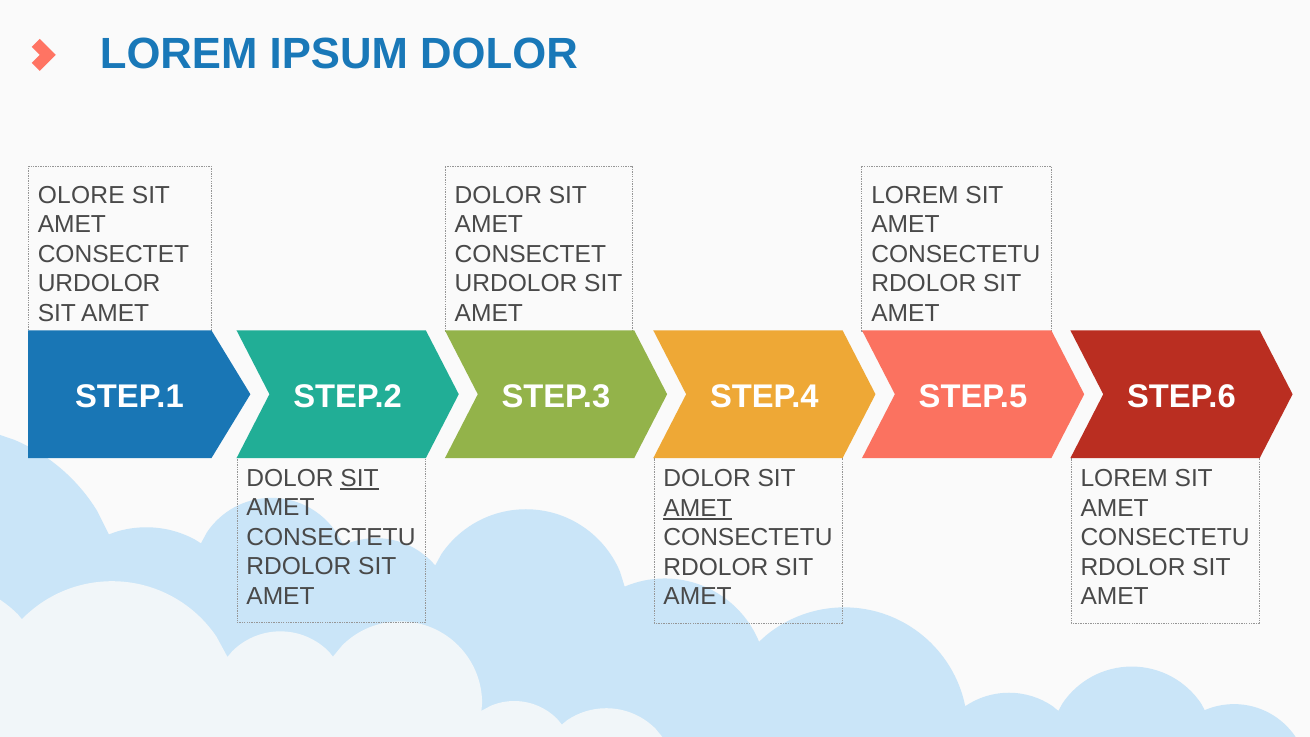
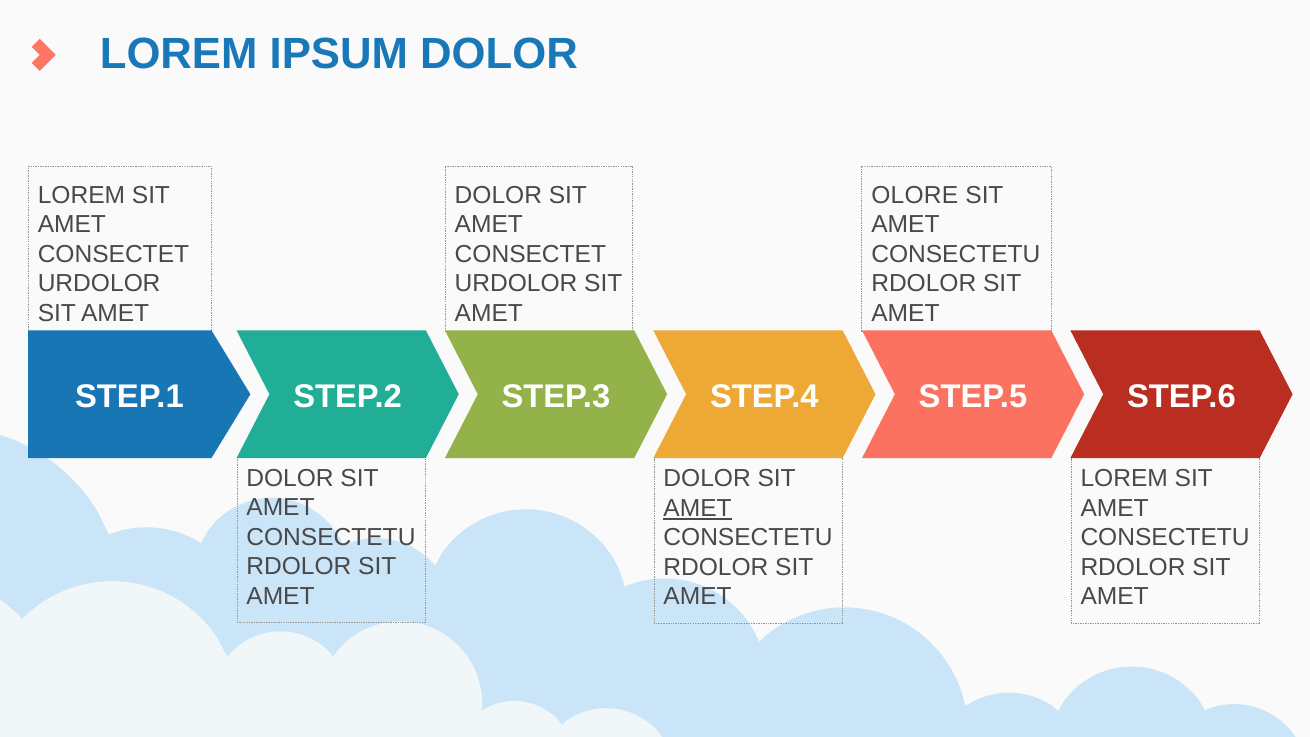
OLORE at (81, 195): OLORE -> LOREM
LOREM at (915, 195): LOREM -> OLORE
SIT at (360, 478) underline: present -> none
